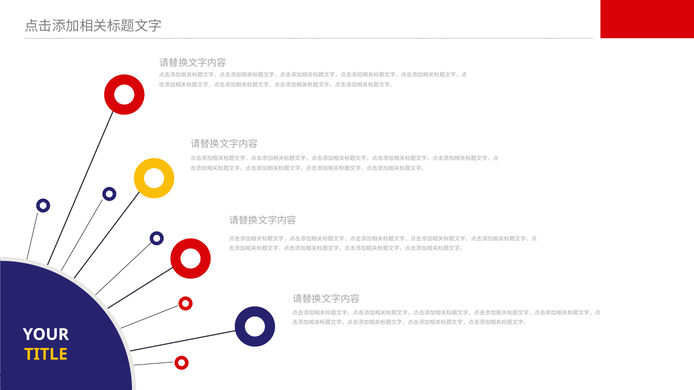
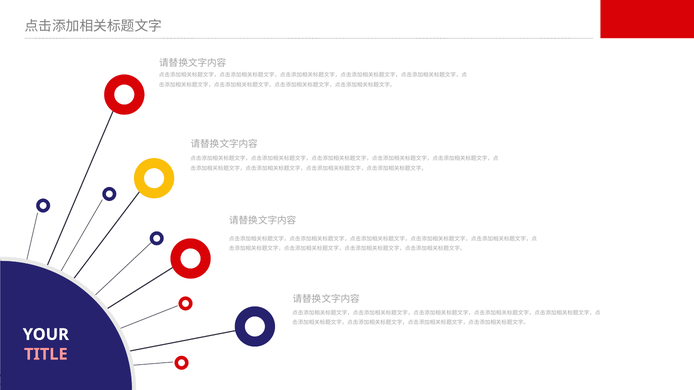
TITLE colour: yellow -> pink
